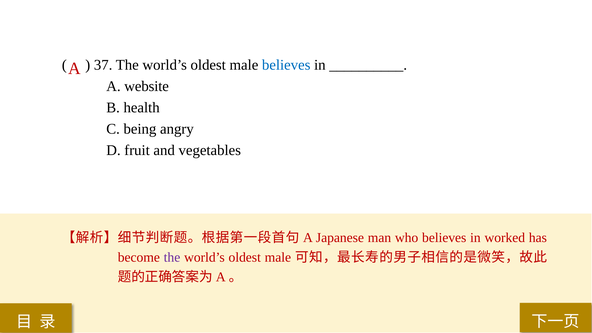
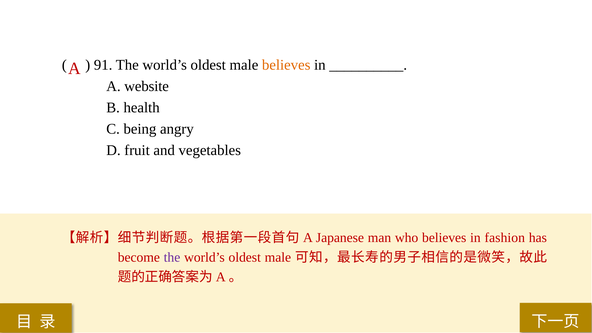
37: 37 -> 91
believes at (286, 65) colour: blue -> orange
worked: worked -> fashion
